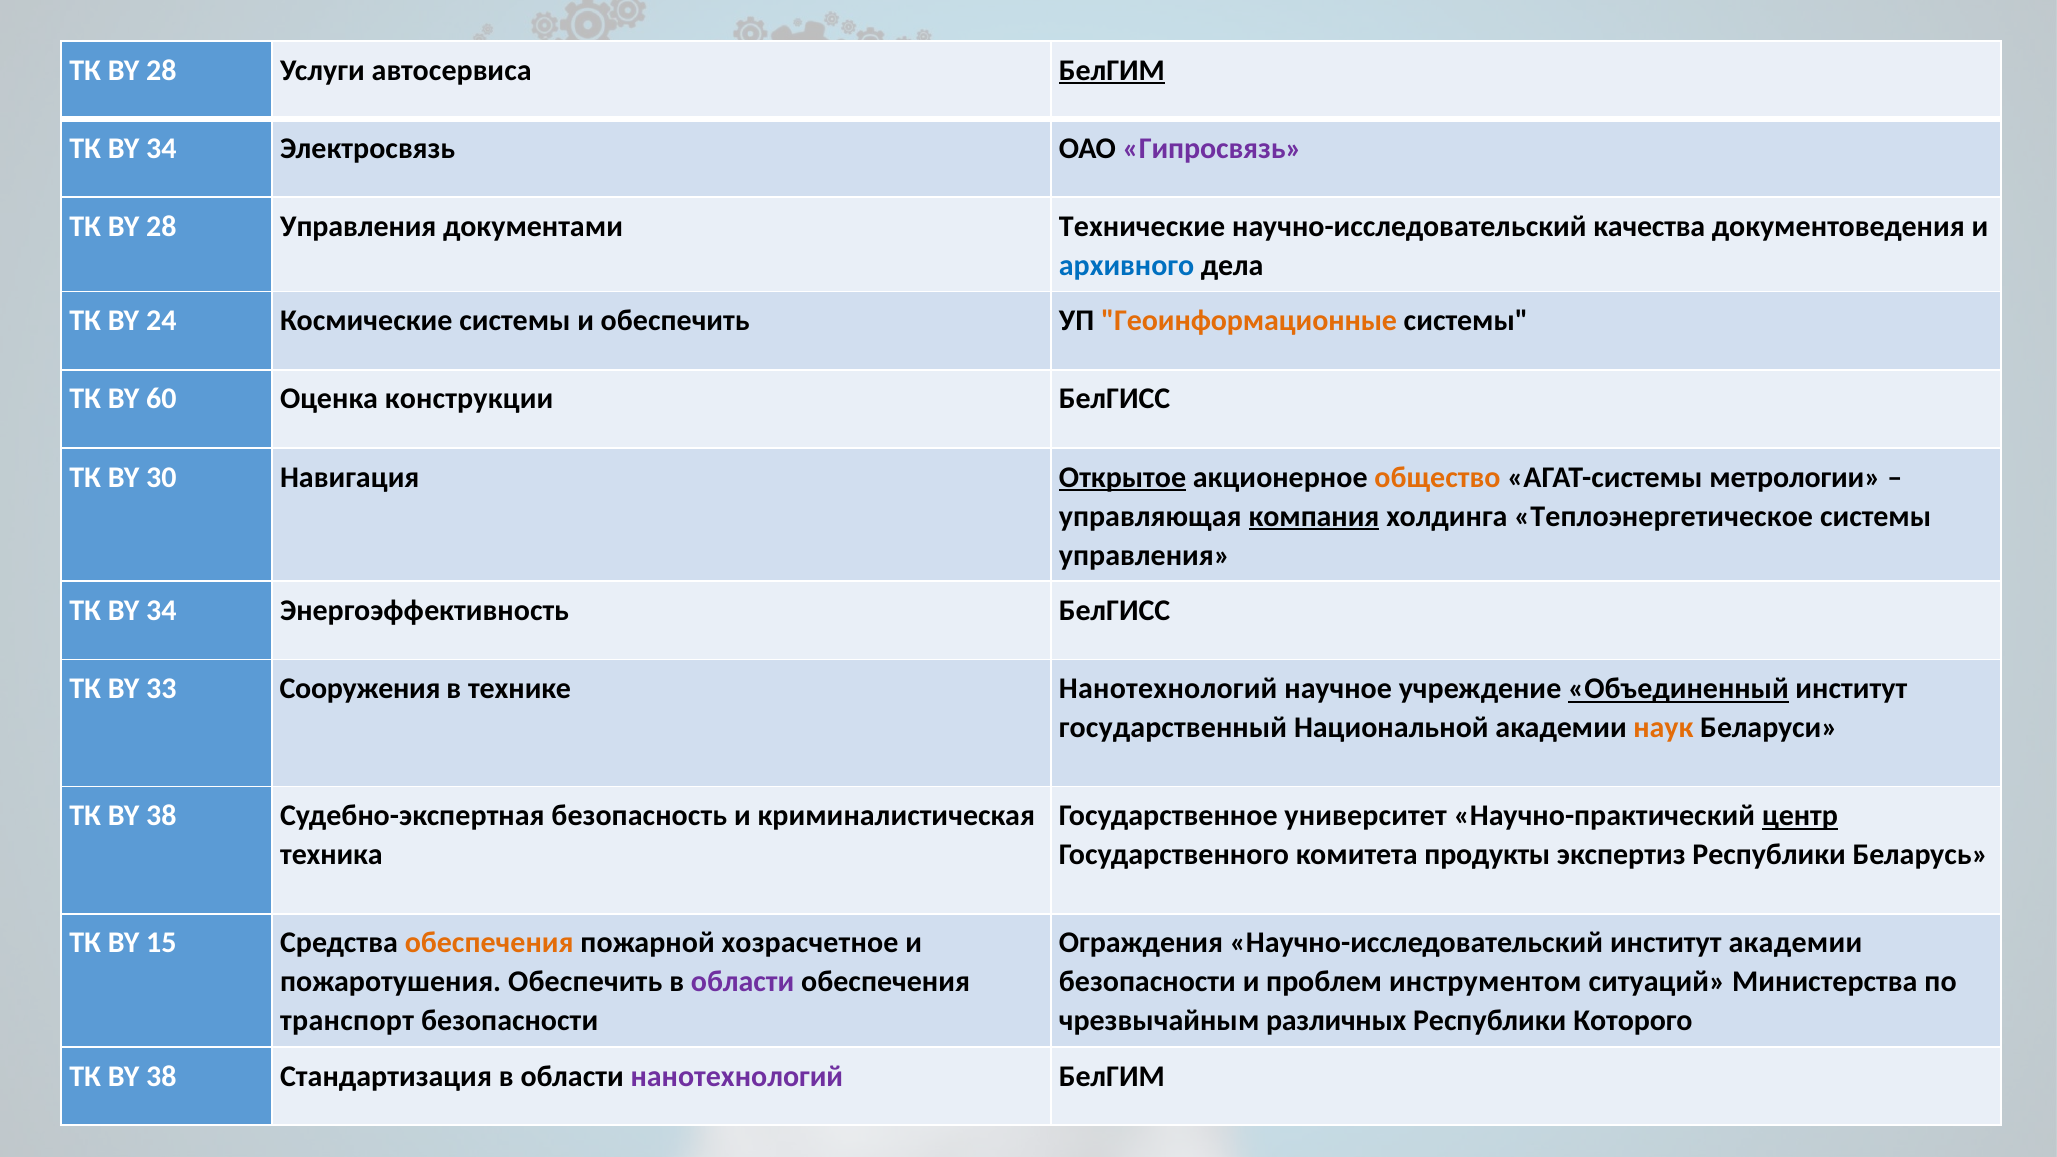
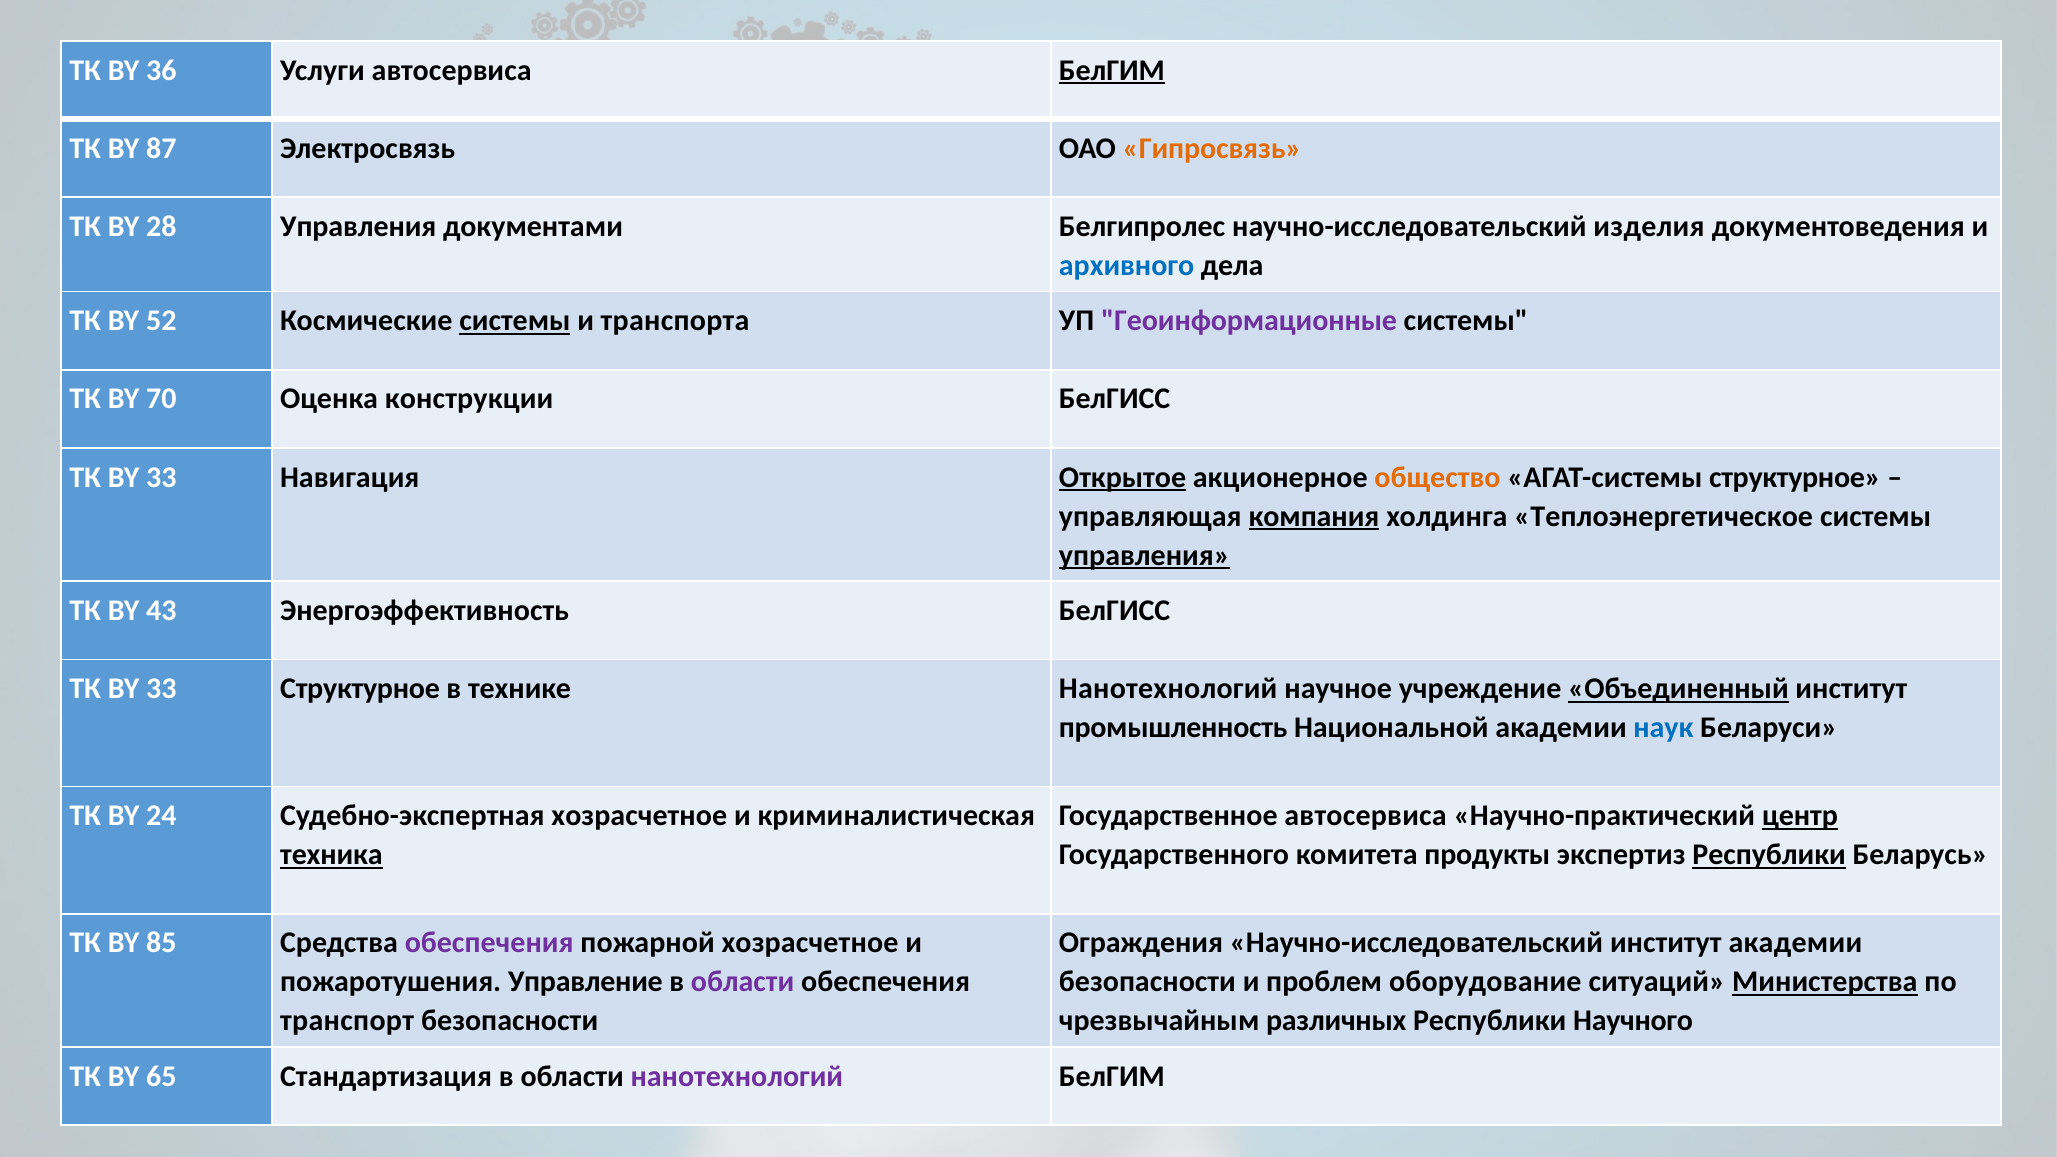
28 at (161, 70): 28 -> 36
34 at (161, 148): 34 -> 87
Гипросвязь colour: purple -> orange
Технические: Технические -> Белгипролес
качества: качества -> изделия
24: 24 -> 52
системы at (515, 321) underline: none -> present
и обеспечить: обеспечить -> транспорта
Геоинформационные colour: orange -> purple
60: 60 -> 70
30 at (161, 477): 30 -> 33
АГАТ-системы метрологии: метрологии -> структурное
управления at (1144, 555) underline: none -> present
34 at (161, 611): 34 -> 43
33 Сооружения: Сооружения -> Структурное
государственный: государственный -> промышленность
наук colour: orange -> blue
38 at (161, 816): 38 -> 24
Судебно-экспертная безопасность: безопасность -> хозрасчетное
Государственное университет: университет -> автосервиса
техника underline: none -> present
Республики at (1769, 855) underline: none -> present
15: 15 -> 85
обеспечения at (489, 943) colour: orange -> purple
пожаротушения Обеспечить: Обеспечить -> Управление
инструментом: инструментом -> оборудование
Министерства underline: none -> present
Которого: Которого -> Научного
38 at (161, 1076): 38 -> 65
